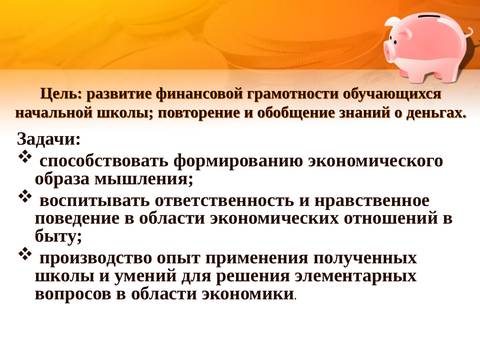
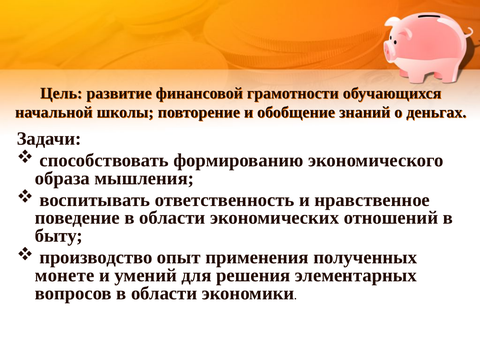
школы at (65, 275): школы -> монете
